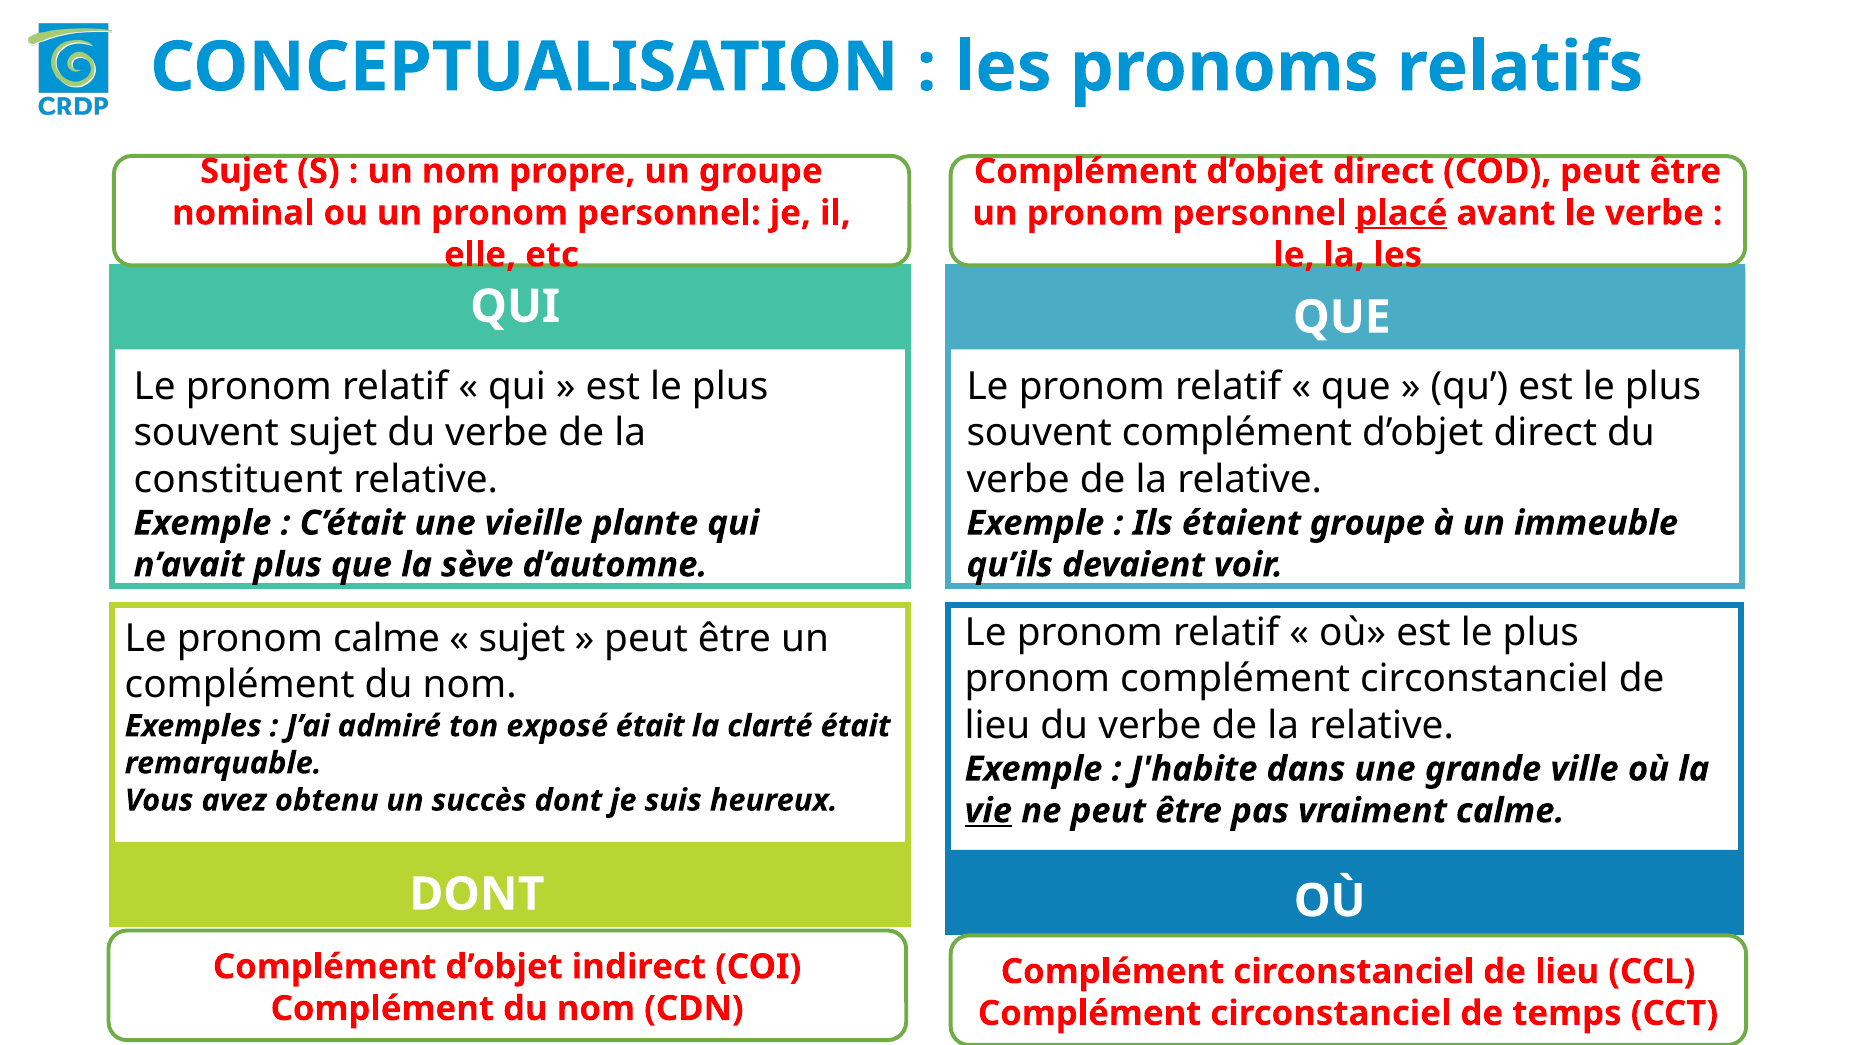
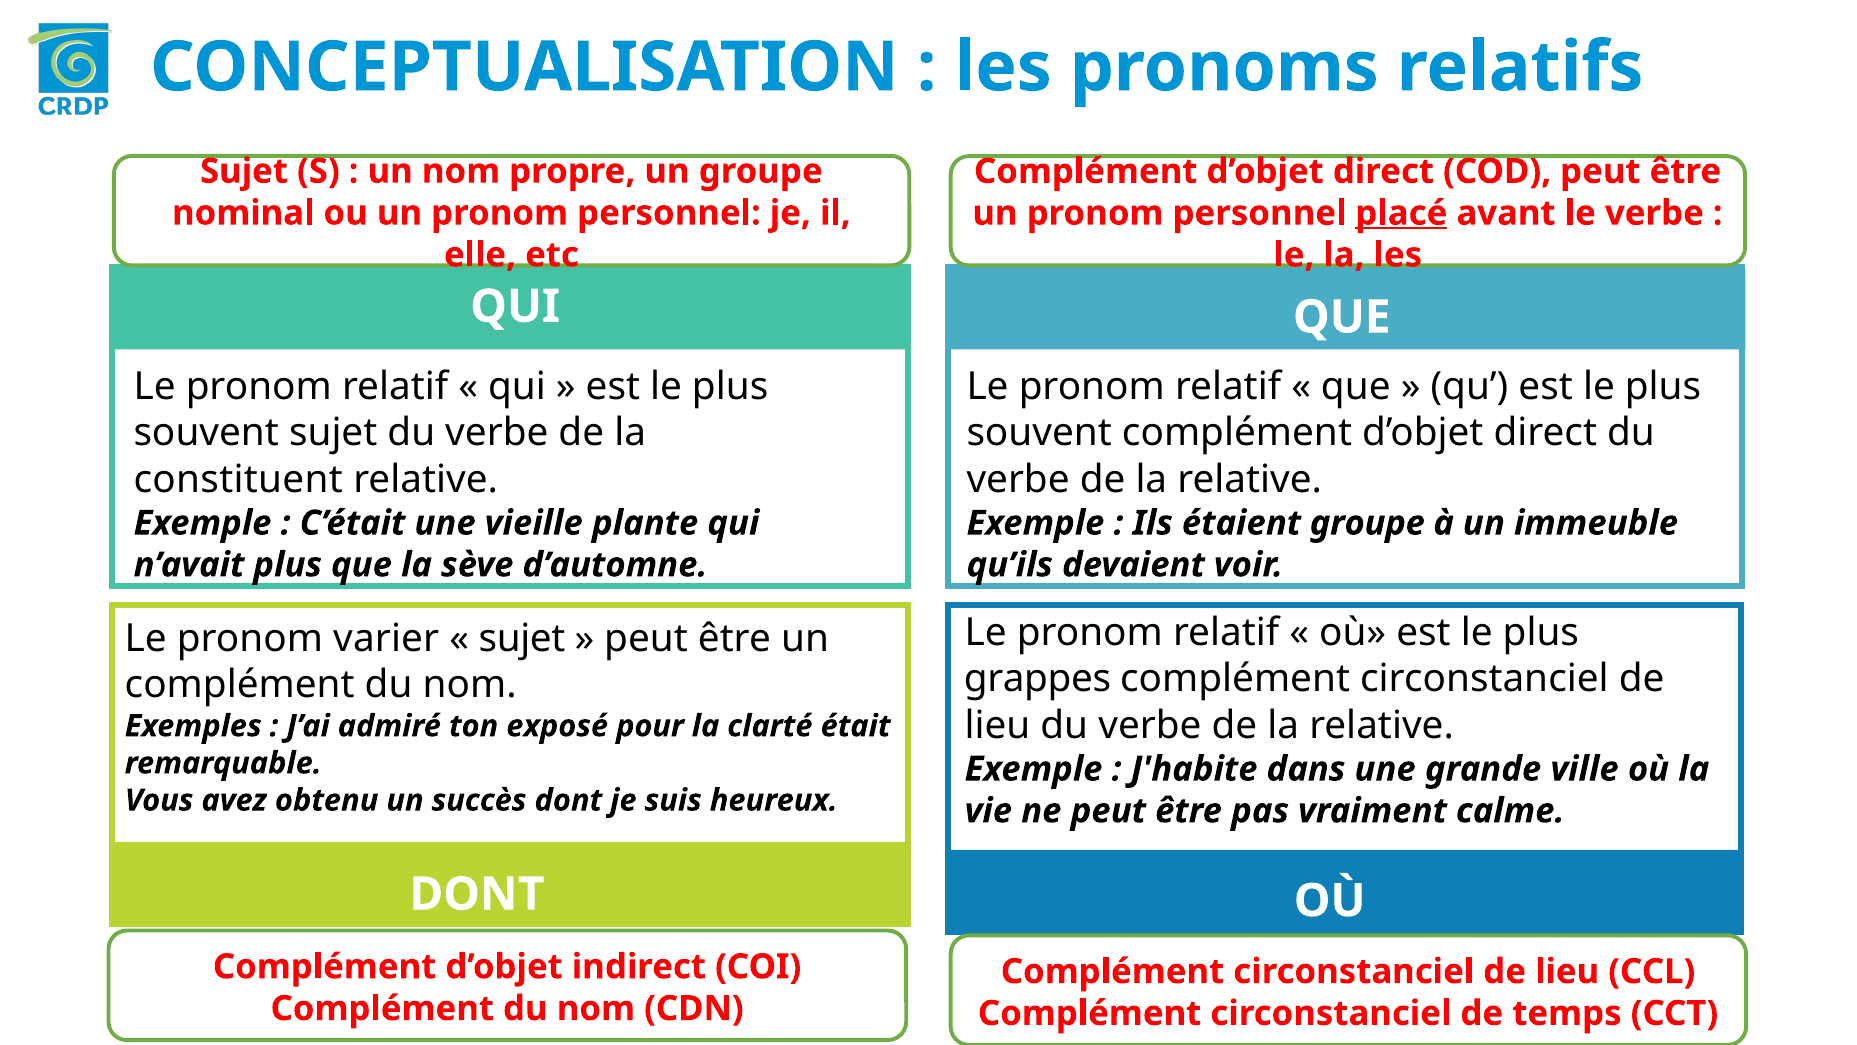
pronom calme: calme -> varier
pronom at (1037, 678): pronom -> grappes
exposé était: était -> pour
vie underline: present -> none
